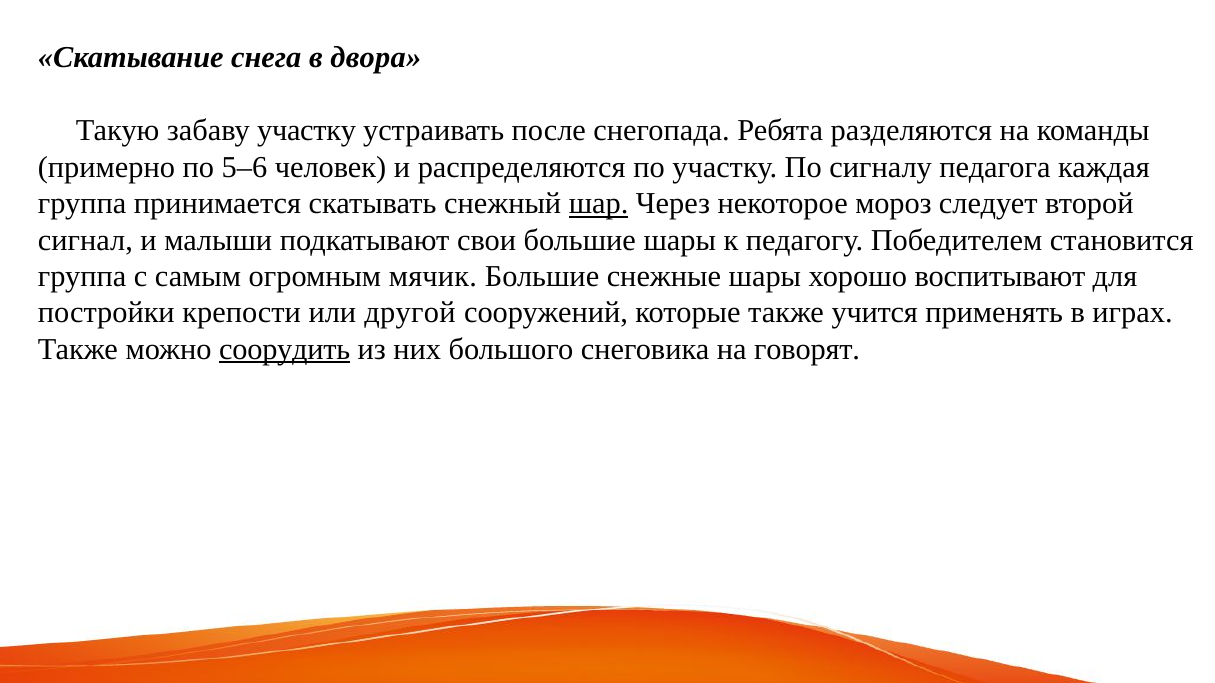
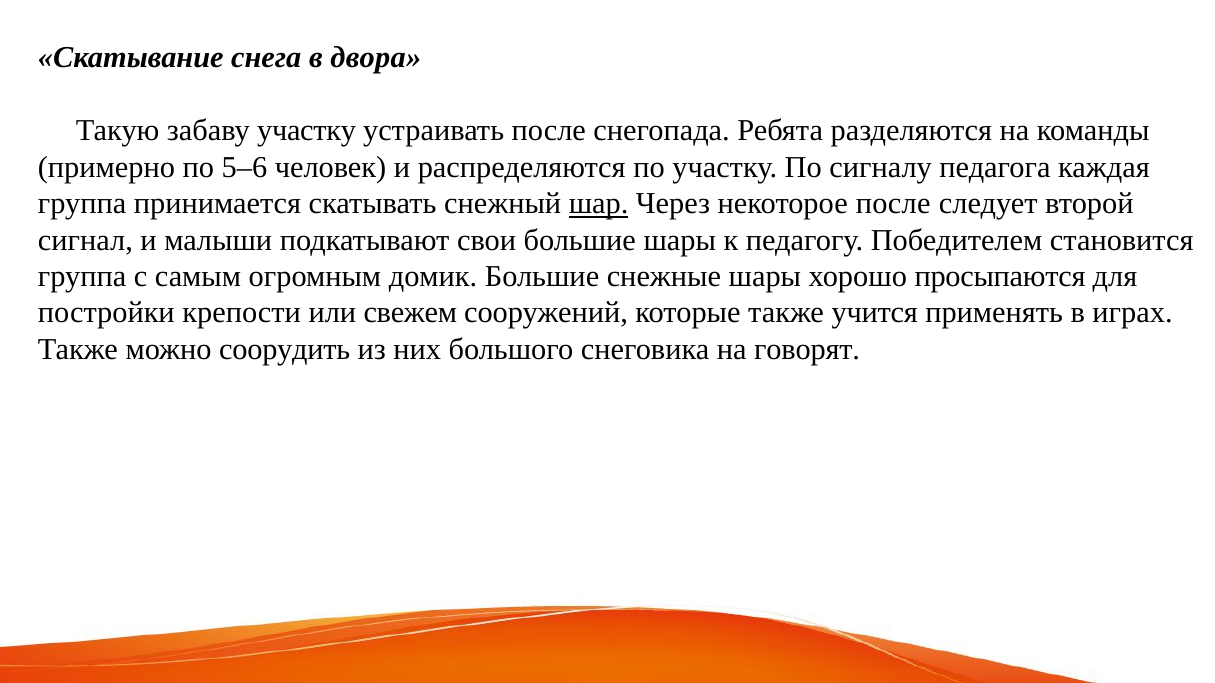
некоторое мороз: мороз -> после
мячик: мячик -> домик
воспитывают: воспитывают -> просыпаются
другой: другой -> свежем
соорудить underline: present -> none
